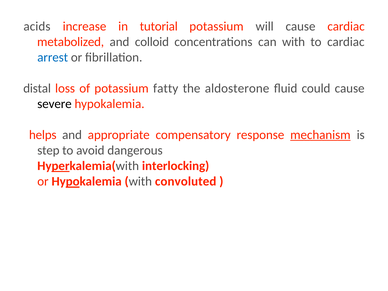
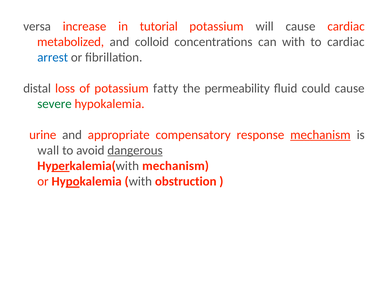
acids: acids -> versa
aldosterone: aldosterone -> permeability
severe colour: black -> green
helps: helps -> urine
step: step -> wall
dangerous underline: none -> present
Hyperkalemia(with interlocking: interlocking -> mechanism
convoluted: convoluted -> obstruction
